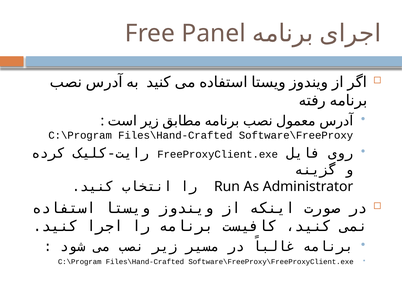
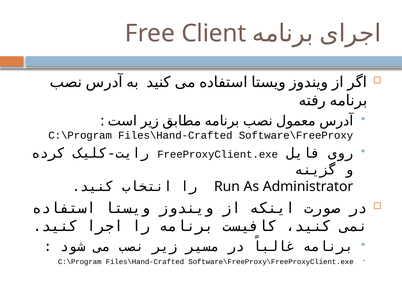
Panel: Panel -> Client
